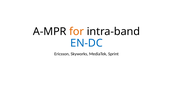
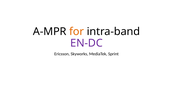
EN-DC colour: blue -> purple
